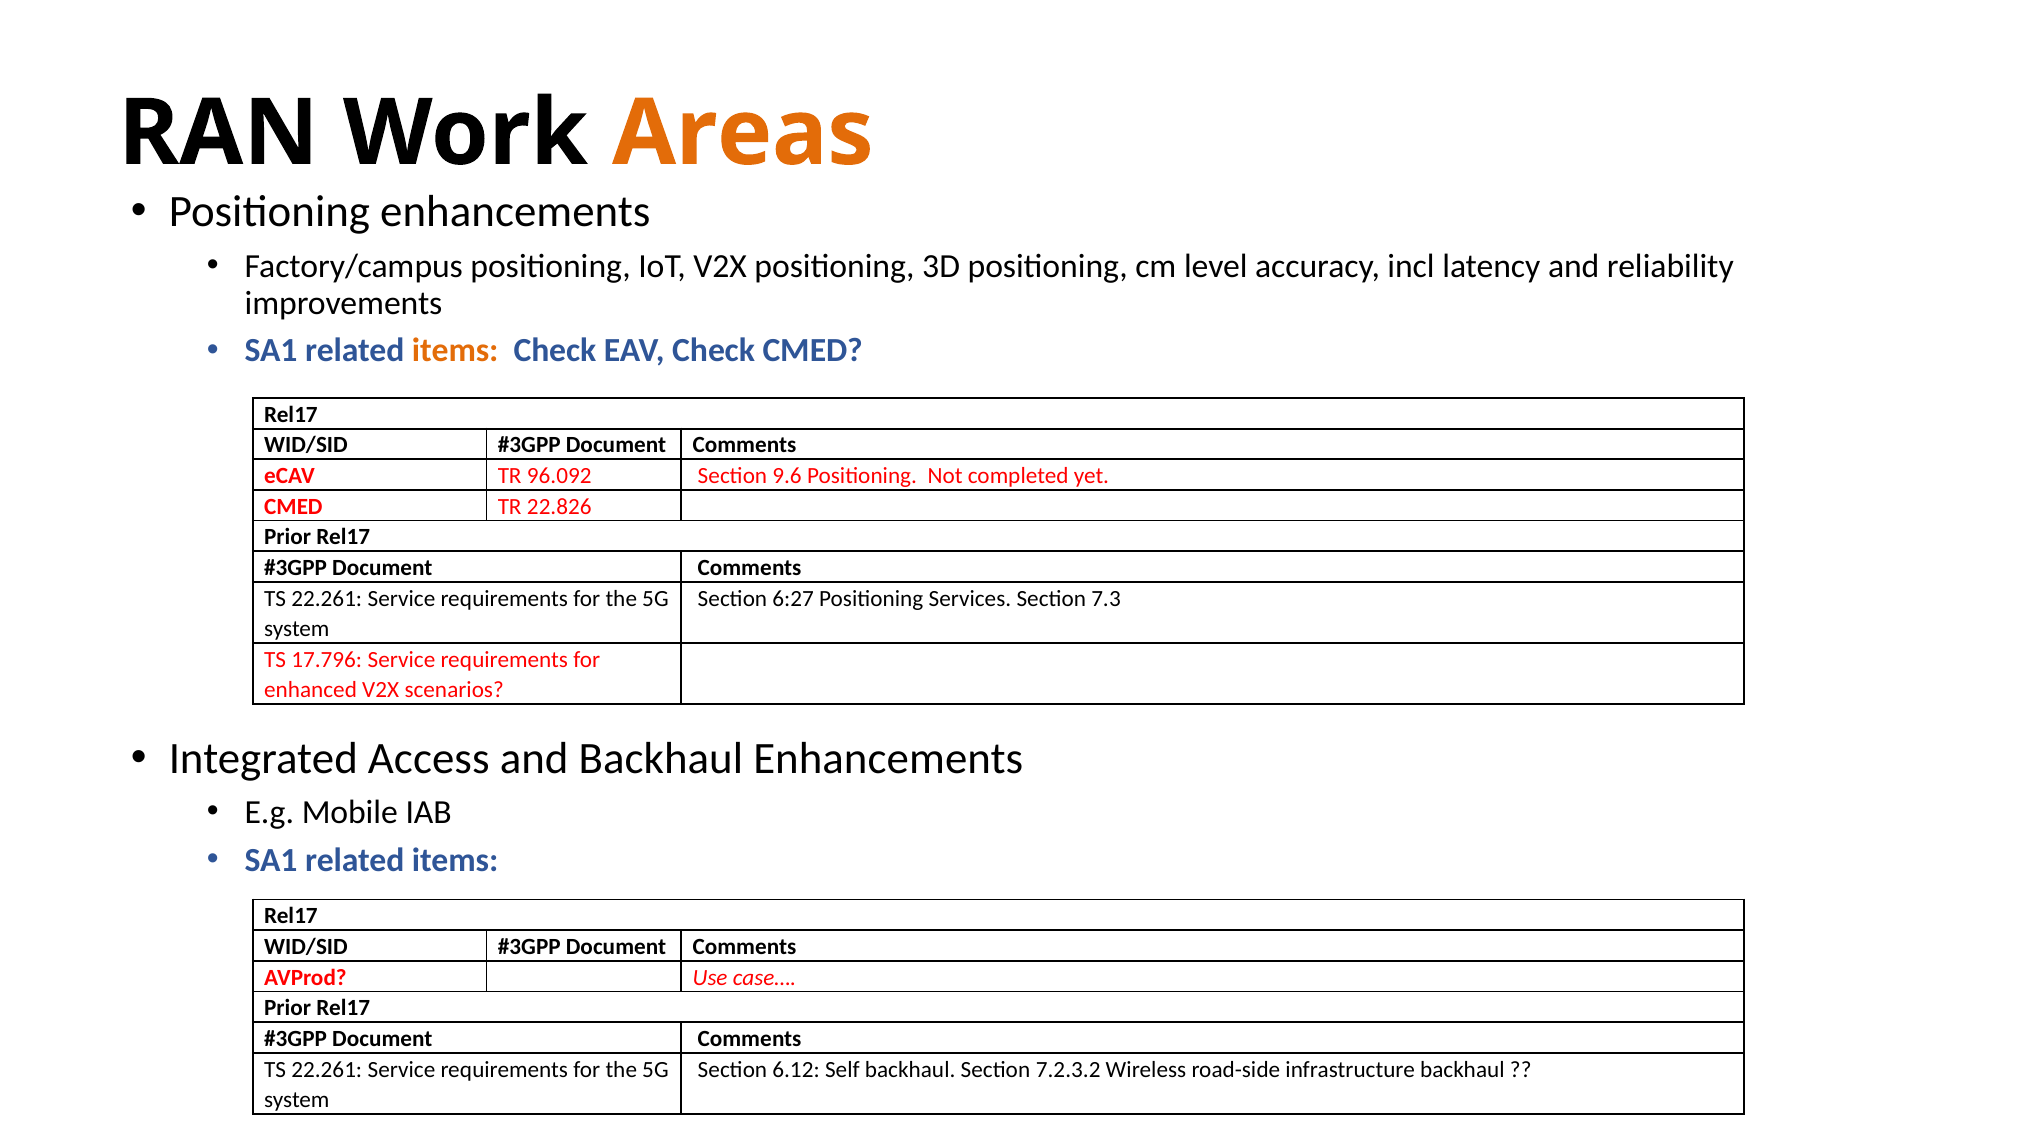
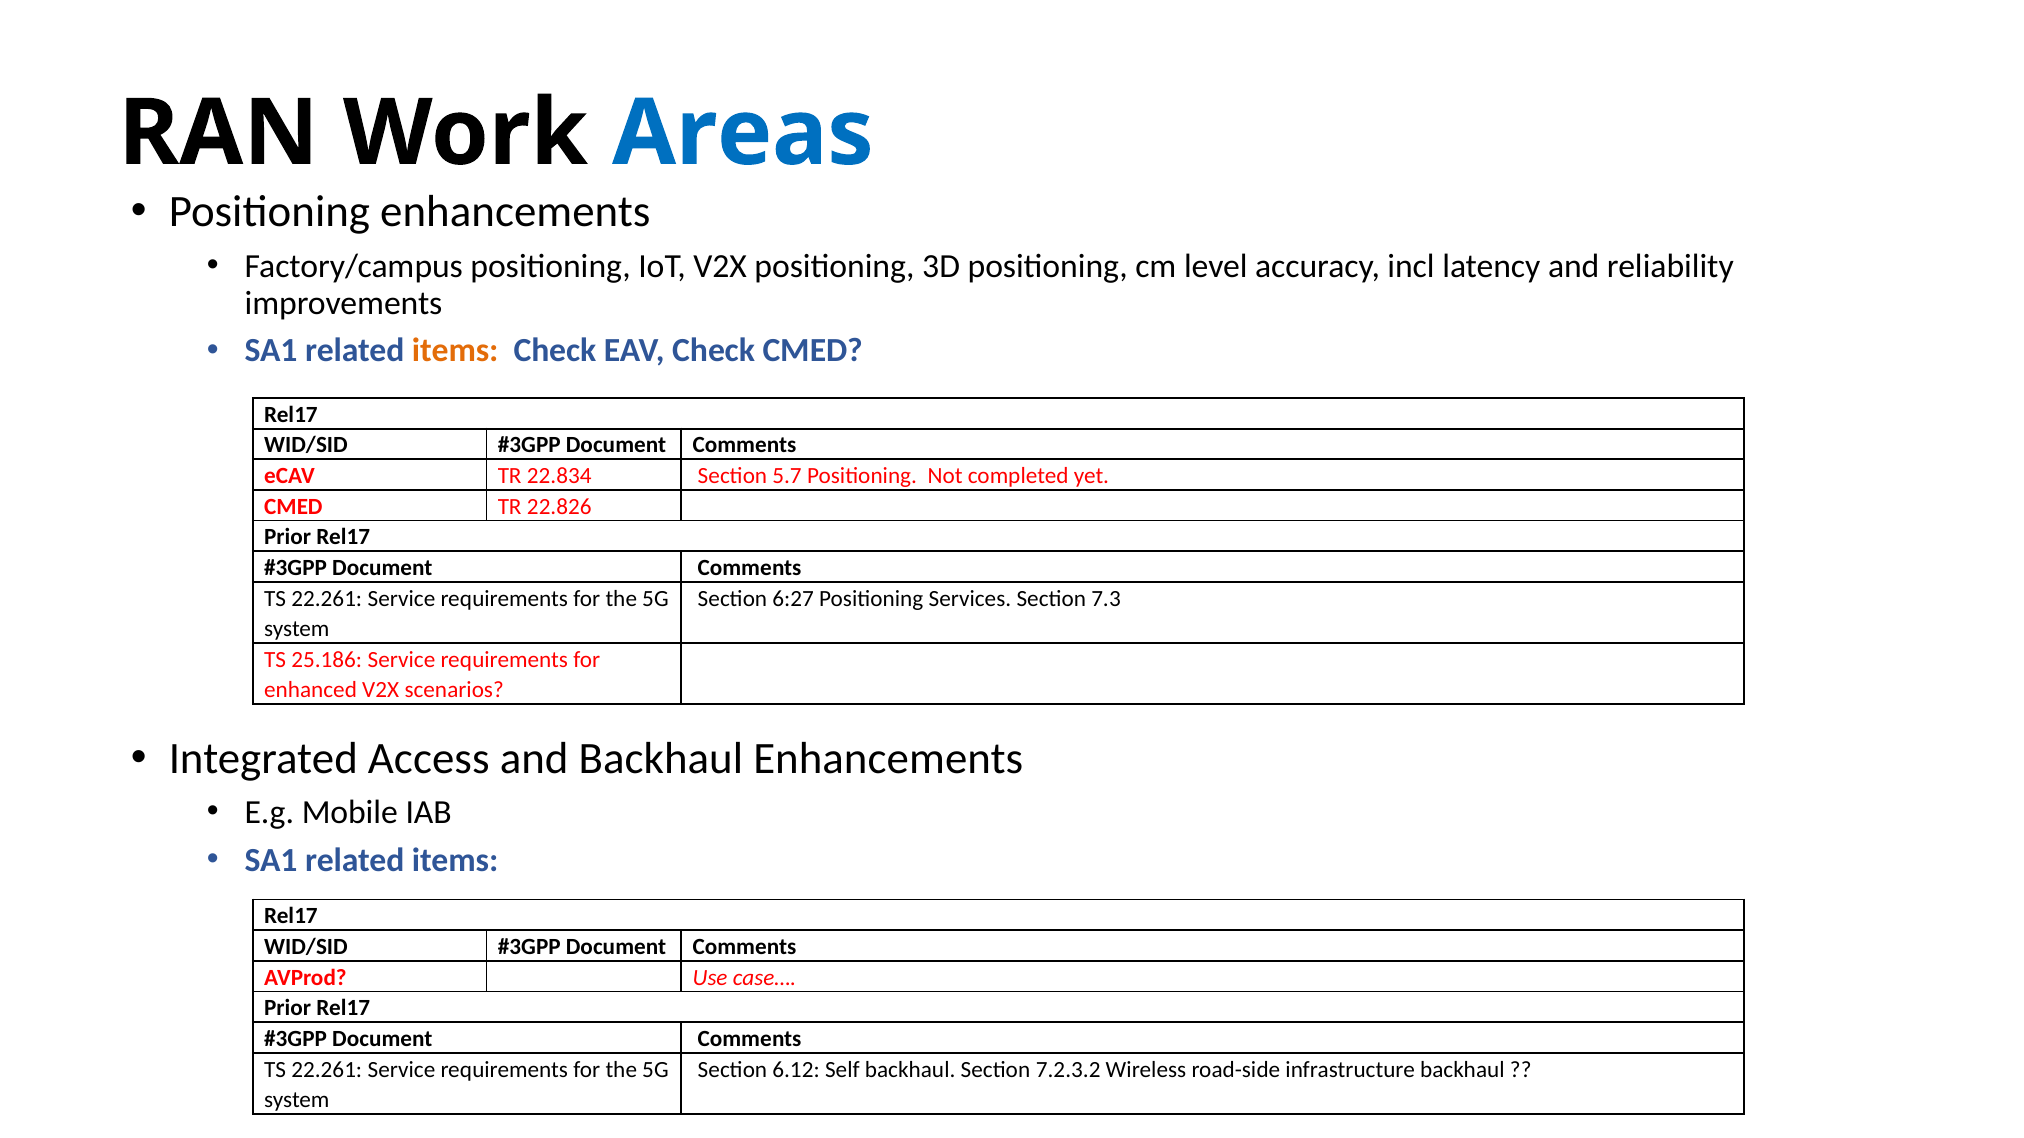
Areas colour: orange -> blue
96.092: 96.092 -> 22.834
9.6: 9.6 -> 5.7
17.796: 17.796 -> 25.186
